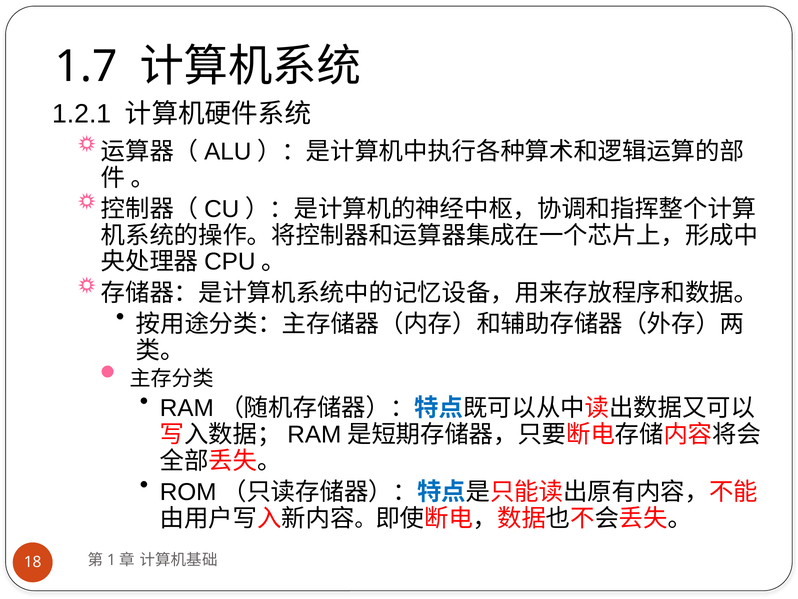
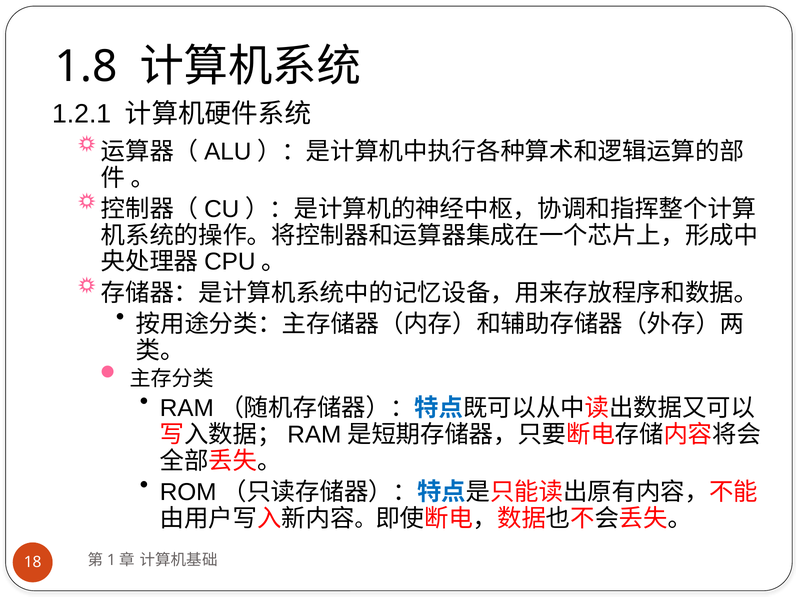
1.7: 1.7 -> 1.8
